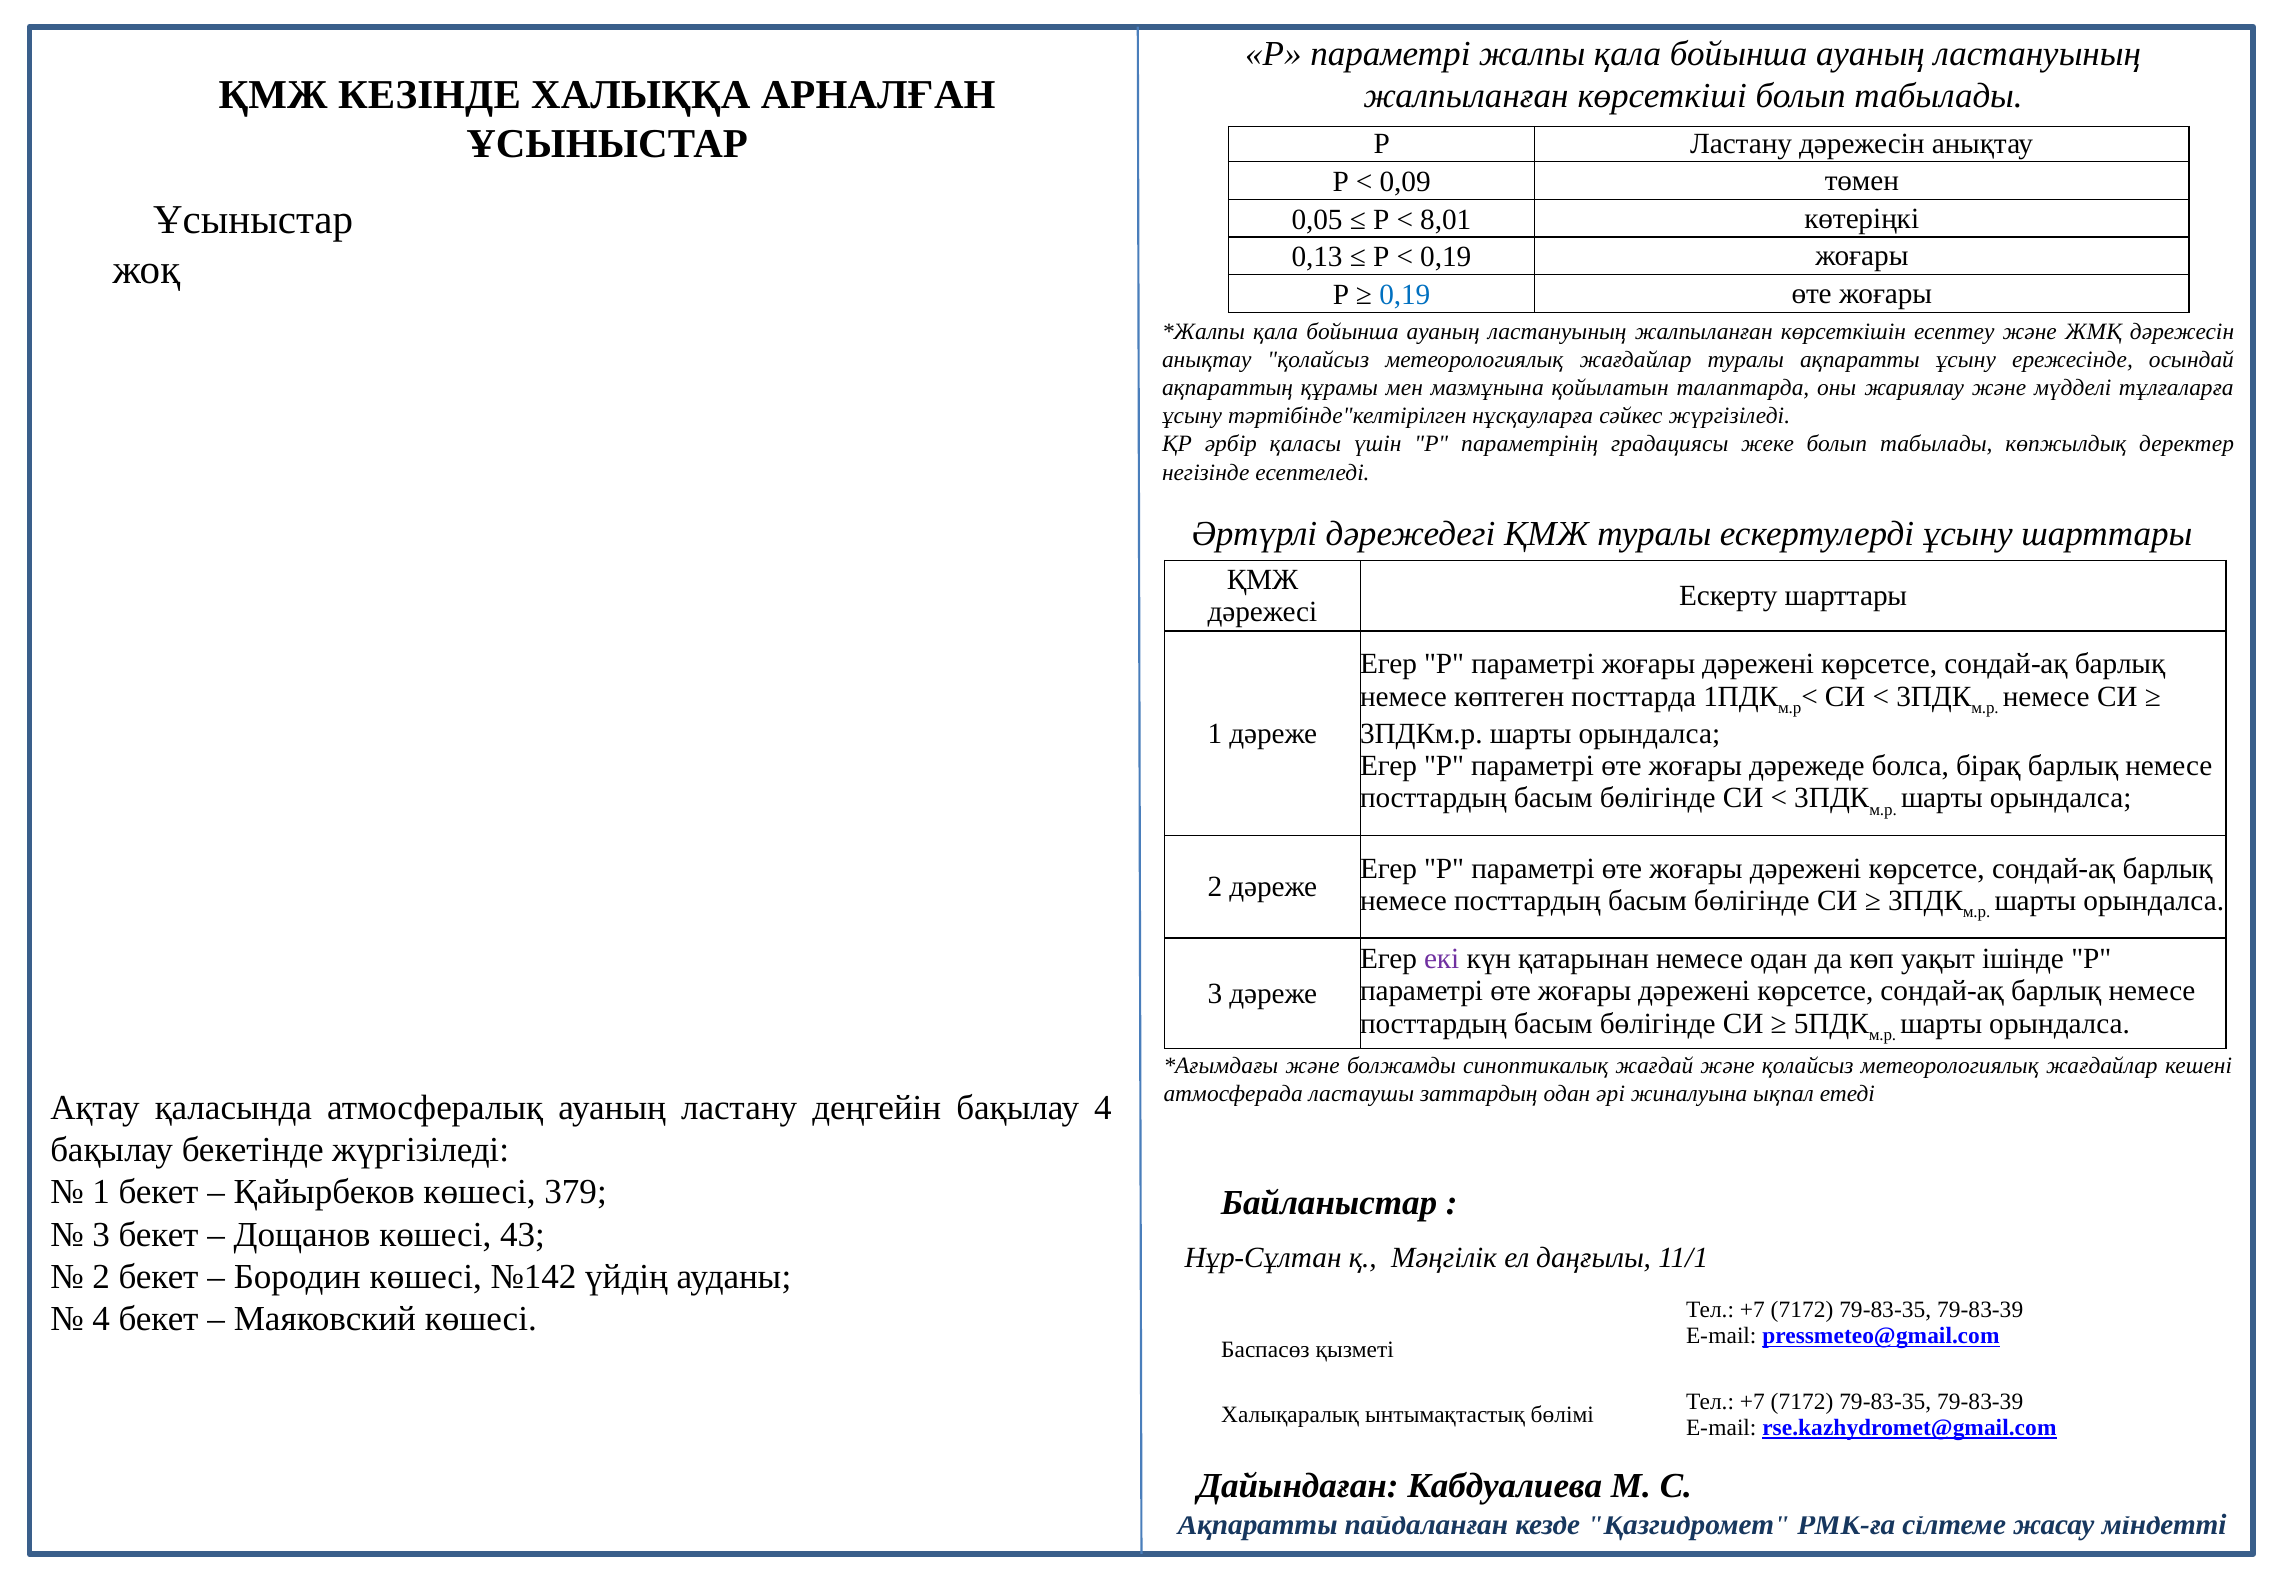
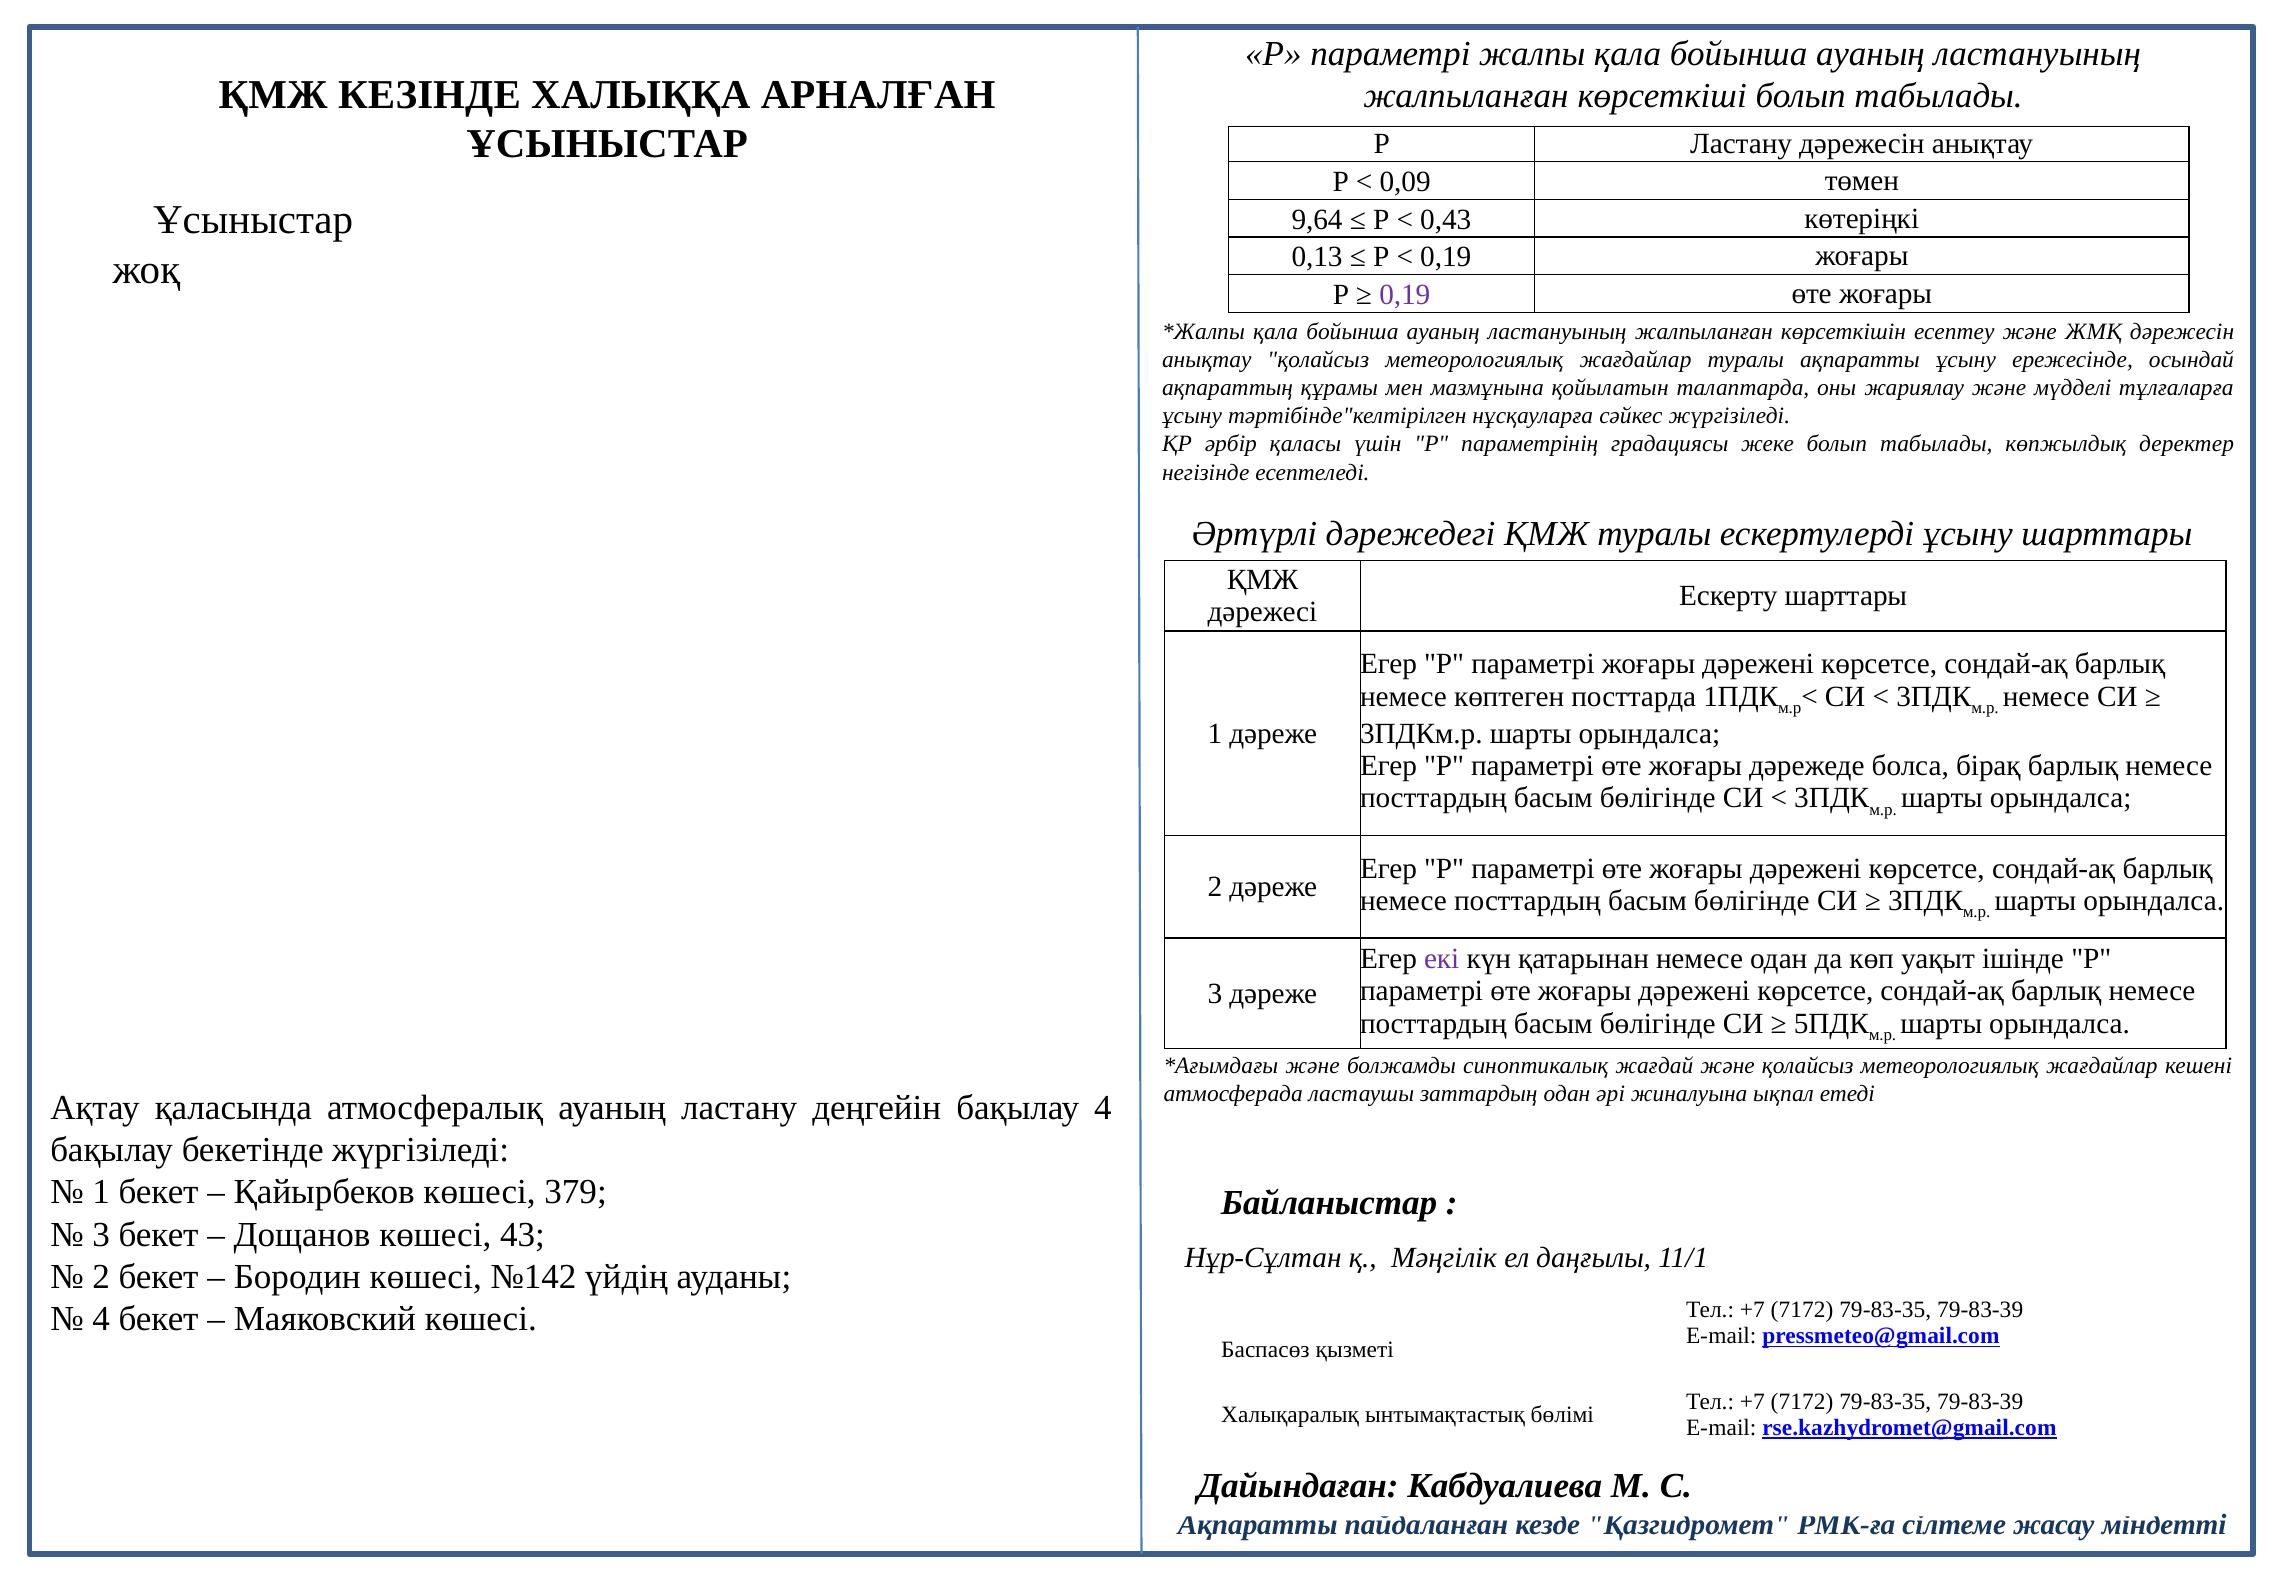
0,05: 0,05 -> 9,64
8,01: 8,01 -> 0,43
0,19 at (1405, 295) colour: blue -> purple
